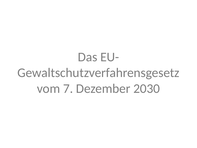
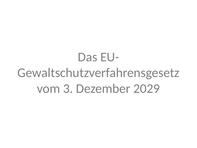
7: 7 -> 3
2030: 2030 -> 2029
